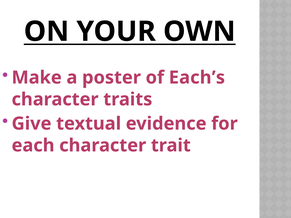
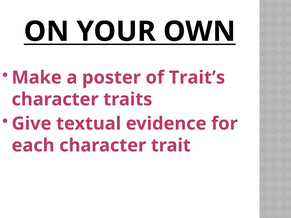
Each’s: Each’s -> Trait’s
